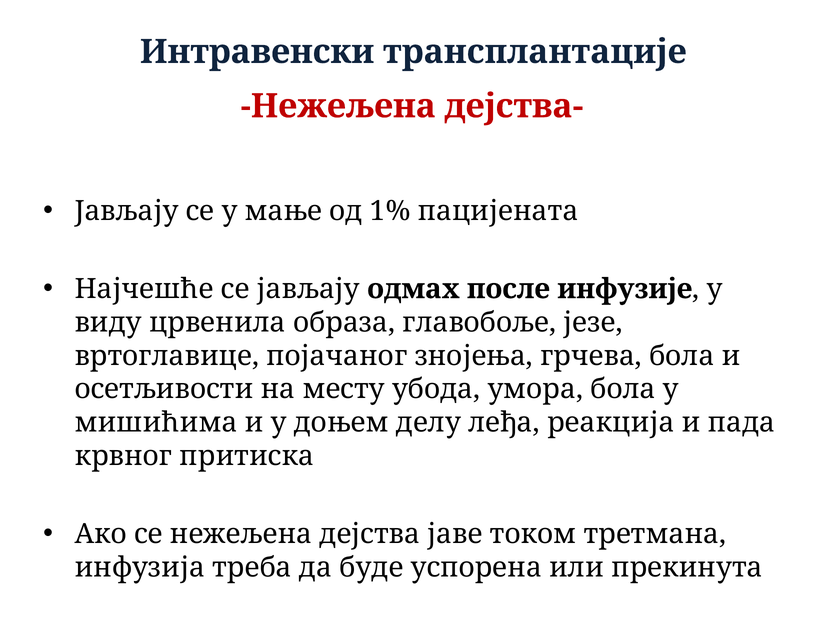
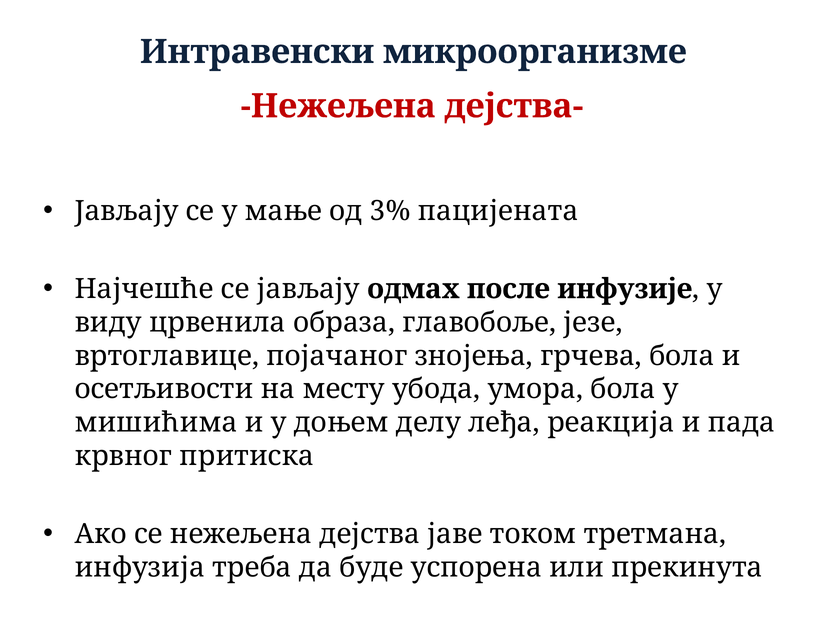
трансплантације: трансплантације -> микроорганизме
1%: 1% -> 3%
